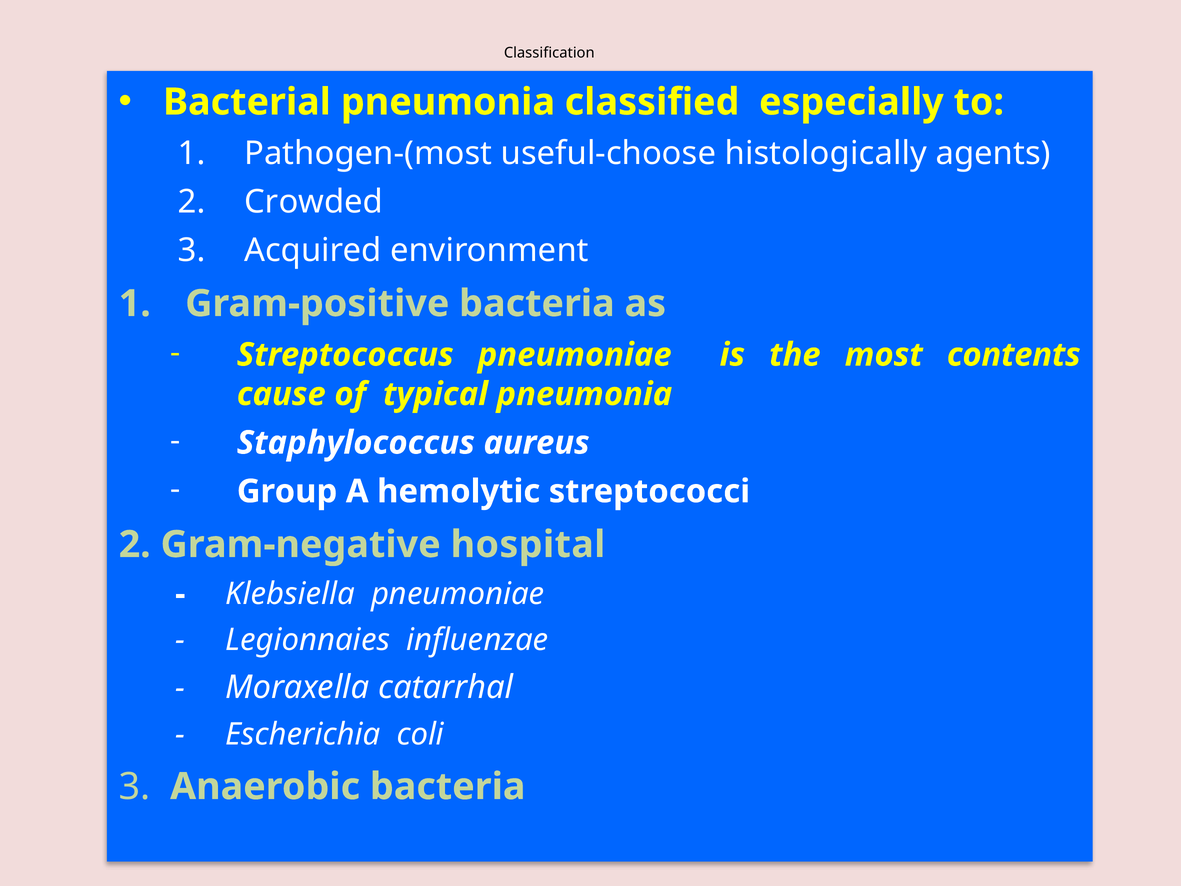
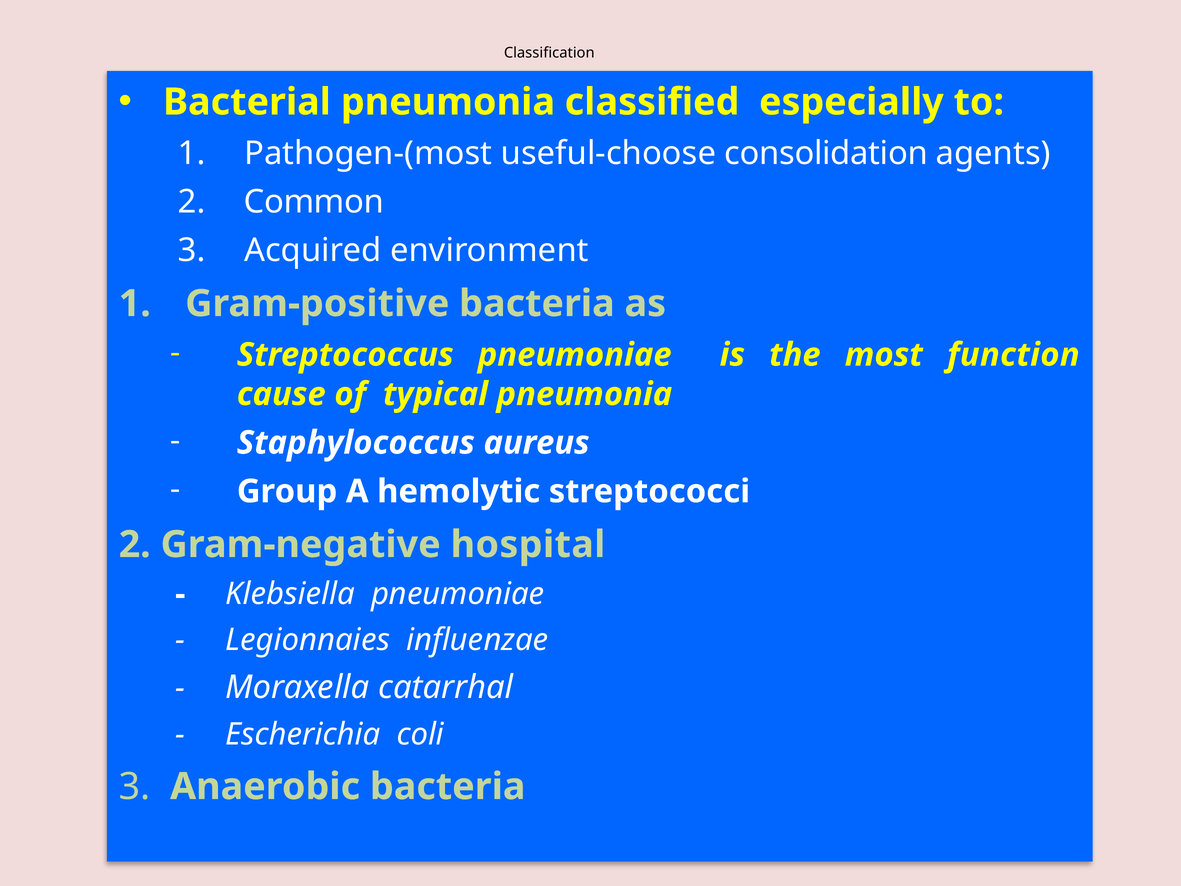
histologically: histologically -> consolidation
Crowded: Crowded -> Common
contents: contents -> function
